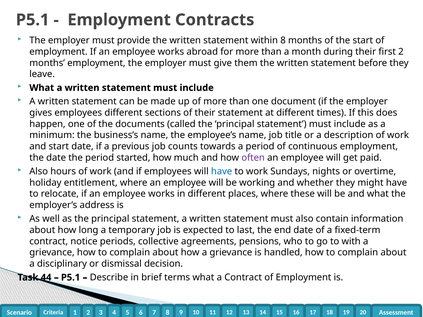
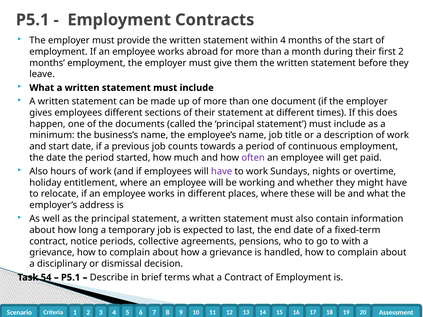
within 8: 8 -> 4
have at (222, 171) colour: blue -> purple
44: 44 -> 54
